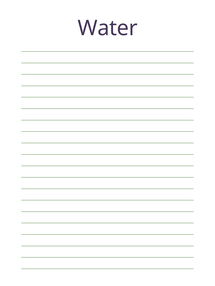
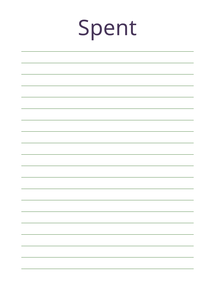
Water: Water -> Spent
